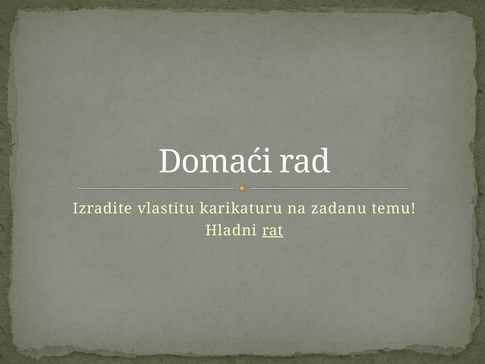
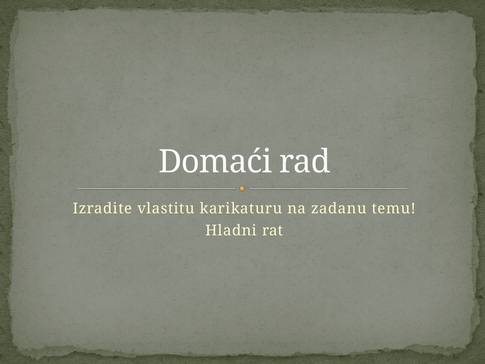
rat underline: present -> none
